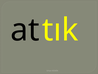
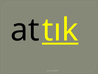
tık underline: none -> present
